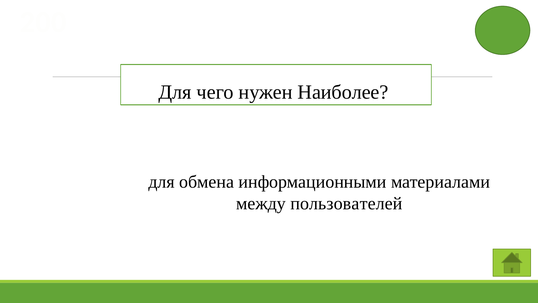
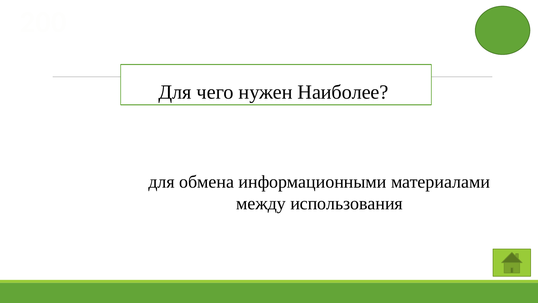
пользователей: пользователей -> использования
